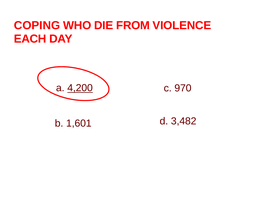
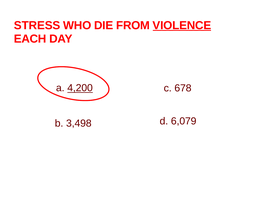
COPING: COPING -> STRESS
VIOLENCE underline: none -> present
970: 970 -> 678
1,601: 1,601 -> 3,498
3,482: 3,482 -> 6,079
